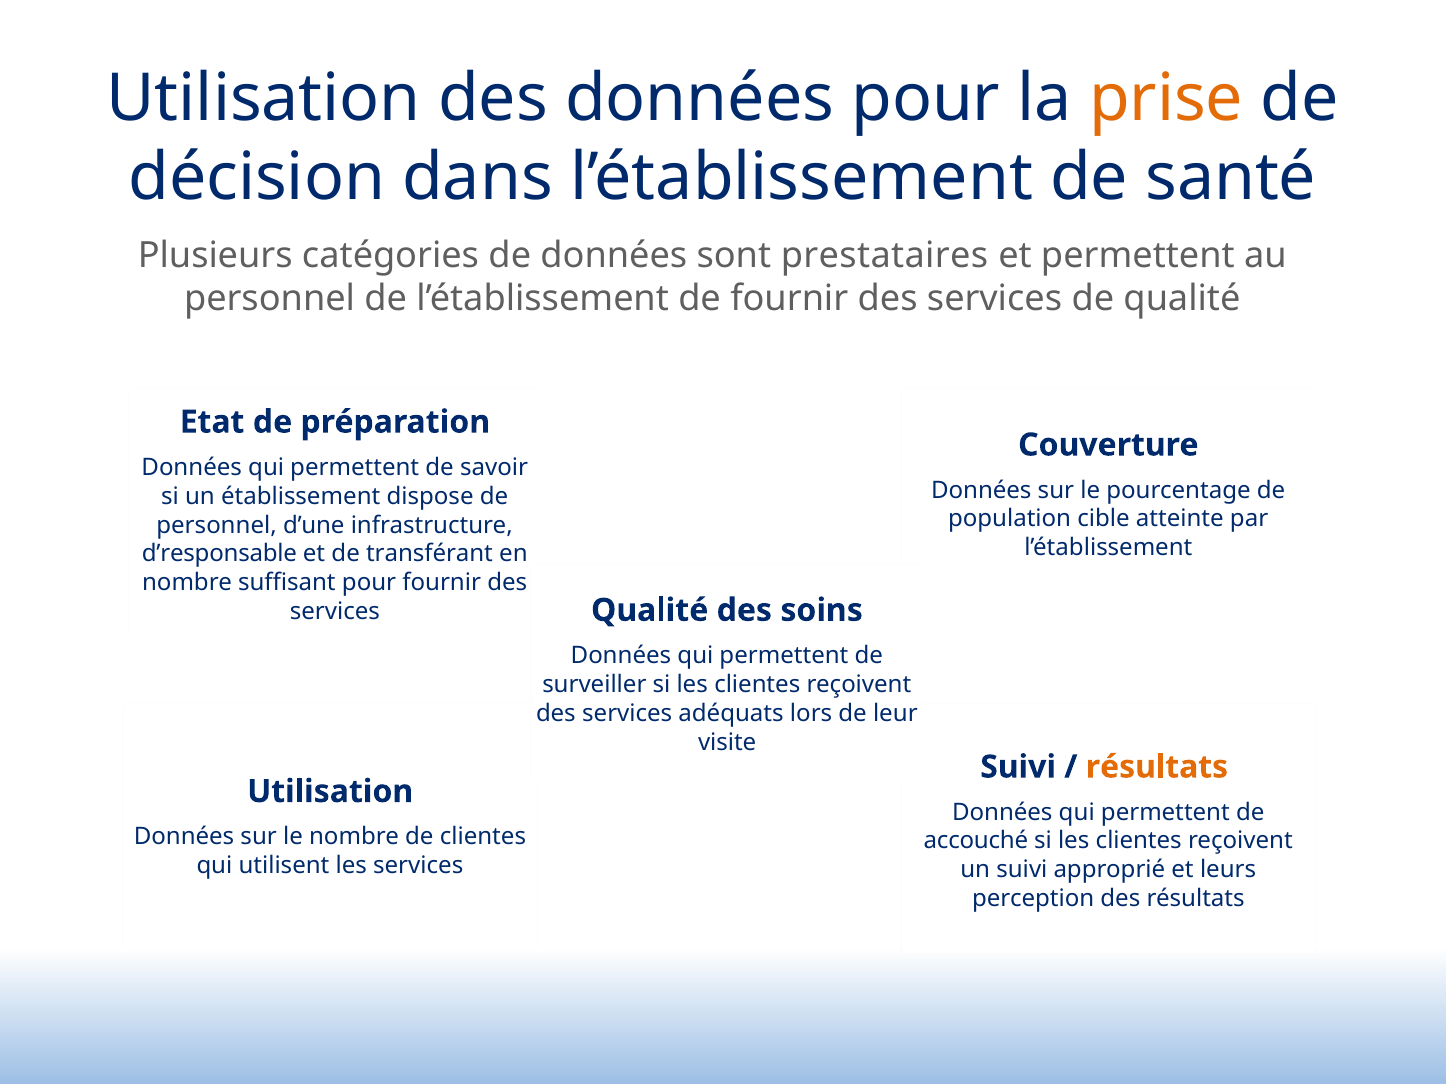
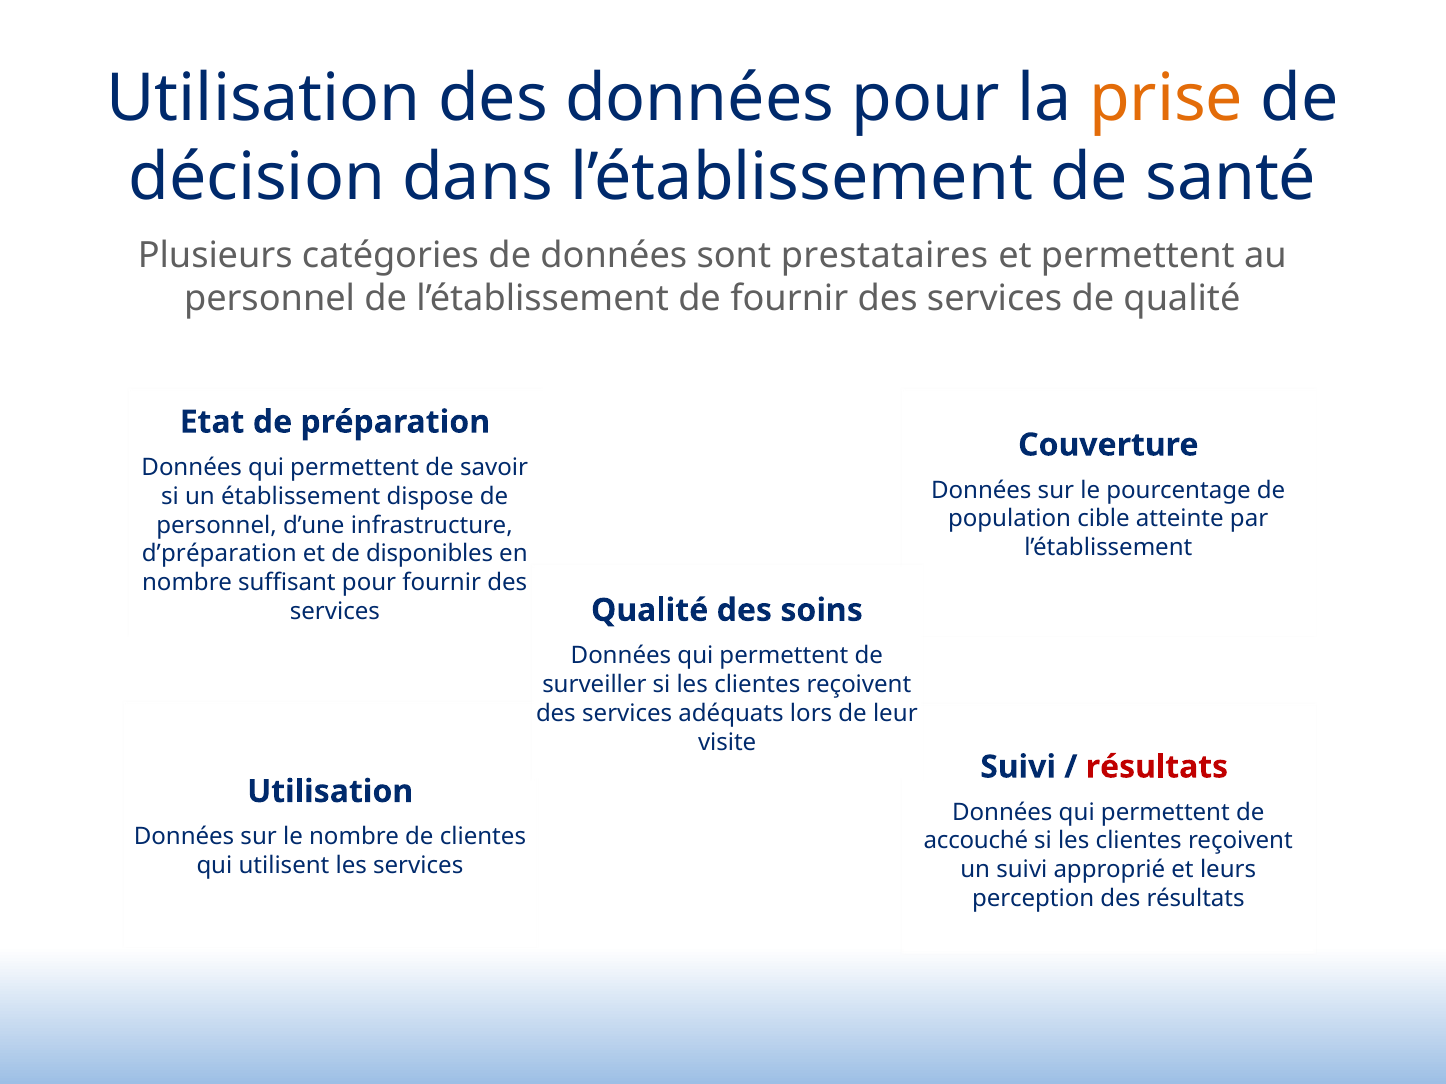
d’responsable: d’responsable -> d’préparation
transférant: transférant -> disponibles
résultats at (1157, 767) colour: orange -> red
